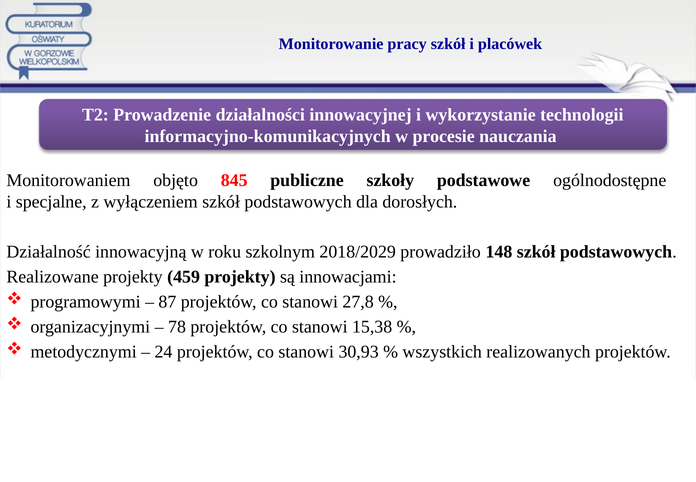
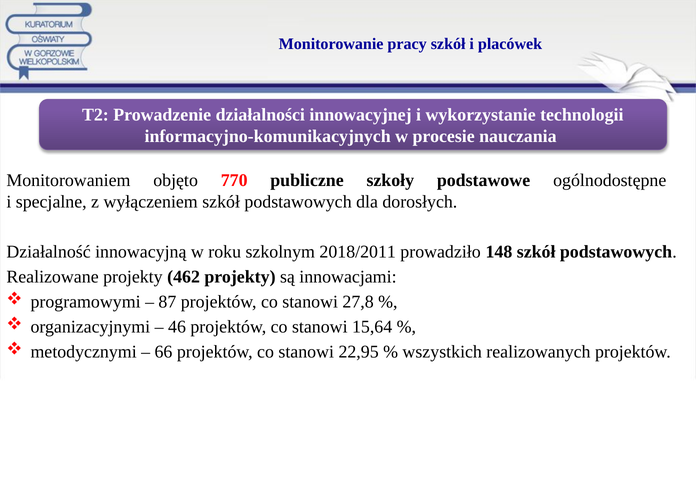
845: 845 -> 770
2018/2029: 2018/2029 -> 2018/2011
459: 459 -> 462
78: 78 -> 46
15,38: 15,38 -> 15,64
24: 24 -> 66
30,93: 30,93 -> 22,95
